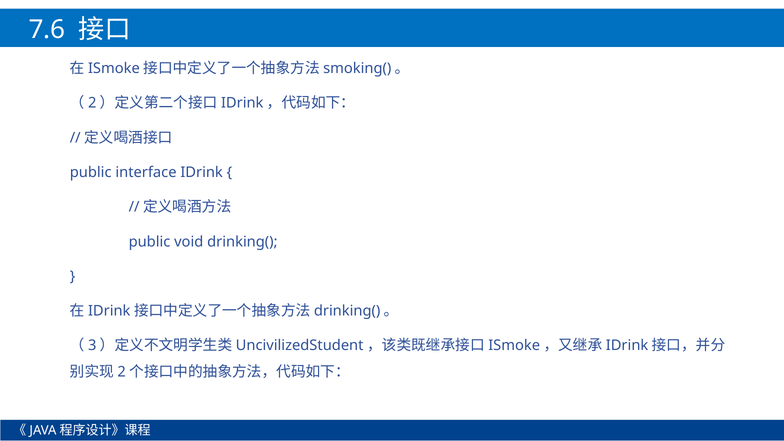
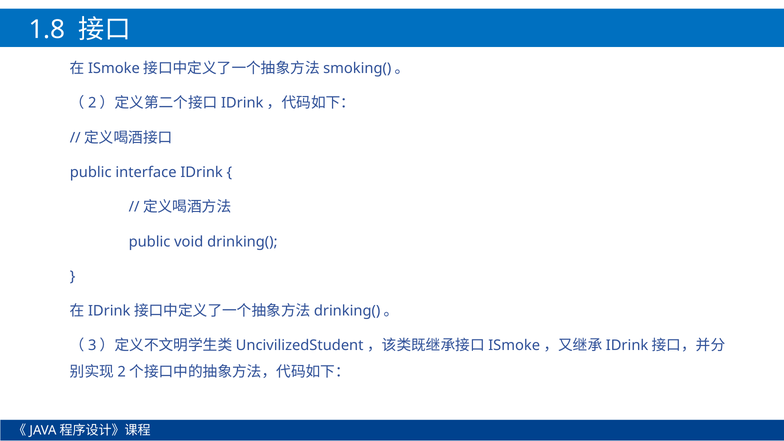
7.6: 7.6 -> 1.8
